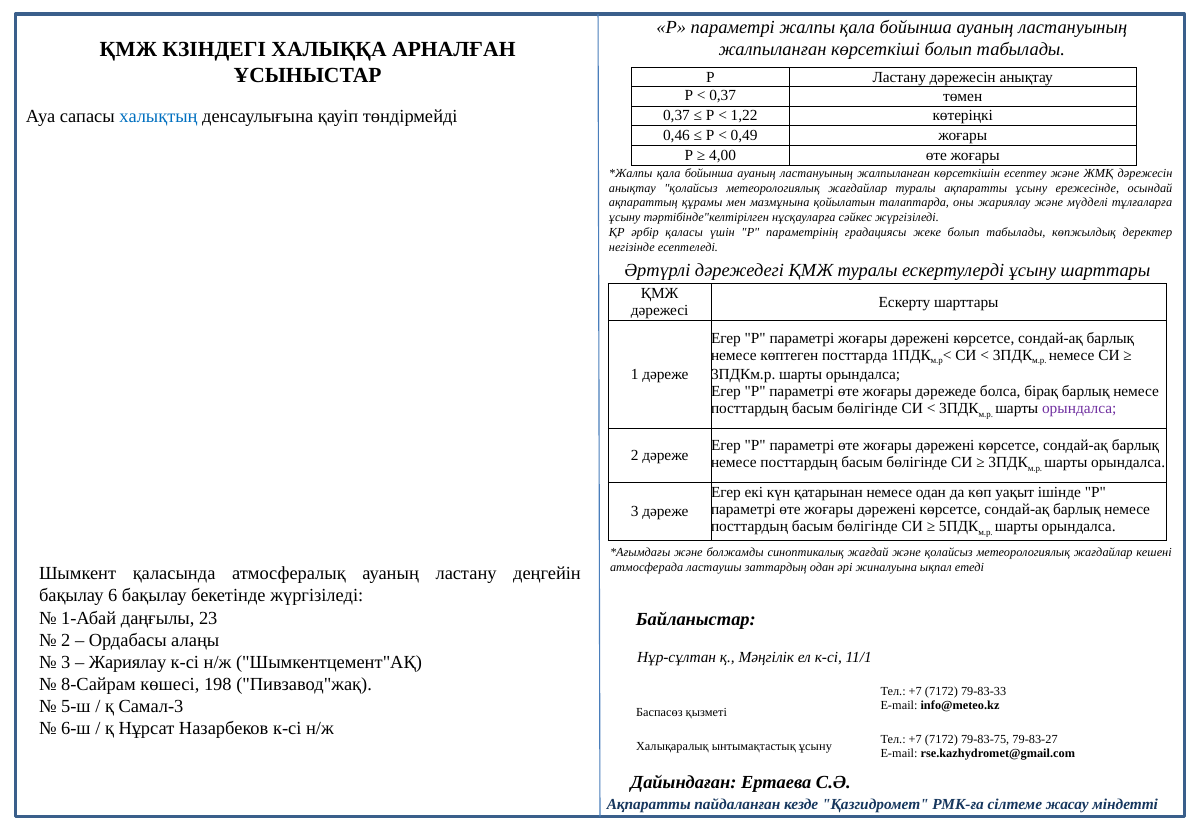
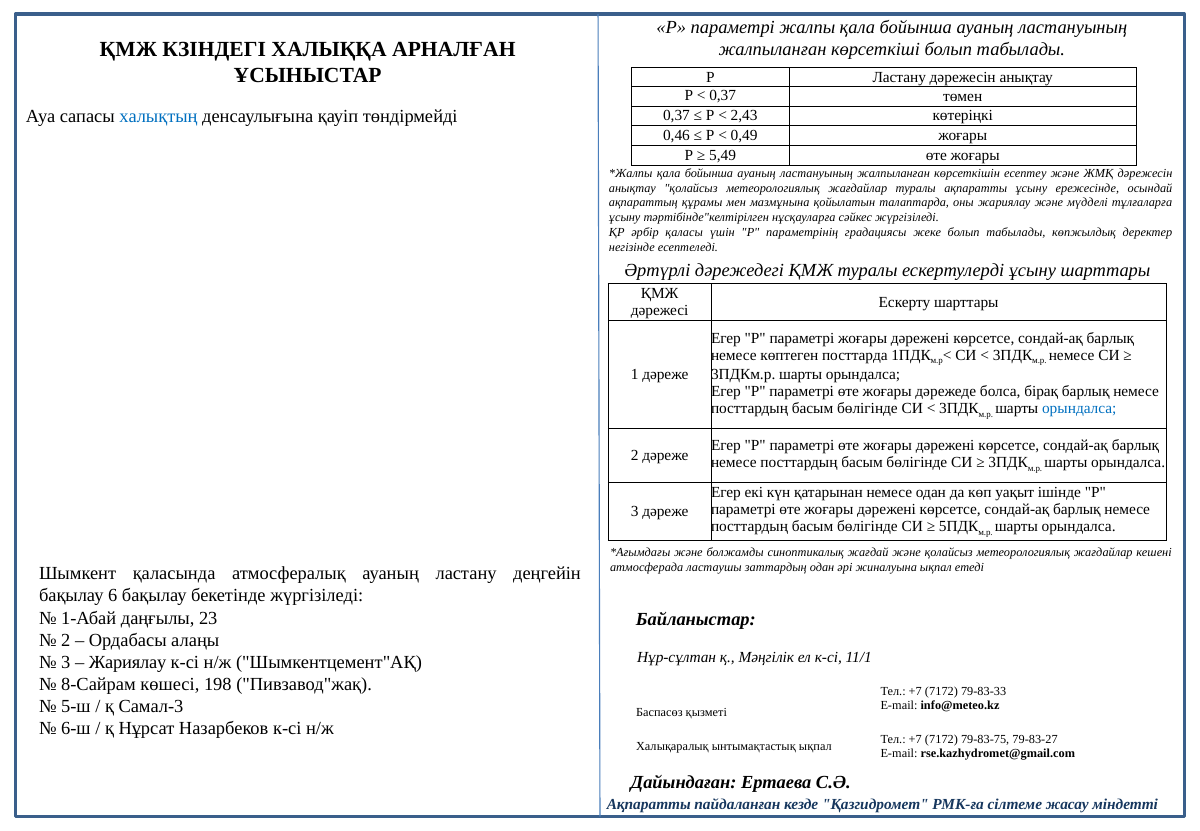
1,22: 1,22 -> 2,43
4,00: 4,00 -> 5,49
орындалса at (1079, 408) colour: purple -> blue
ынтымақтастық ұсыну: ұсыну -> ықпал
